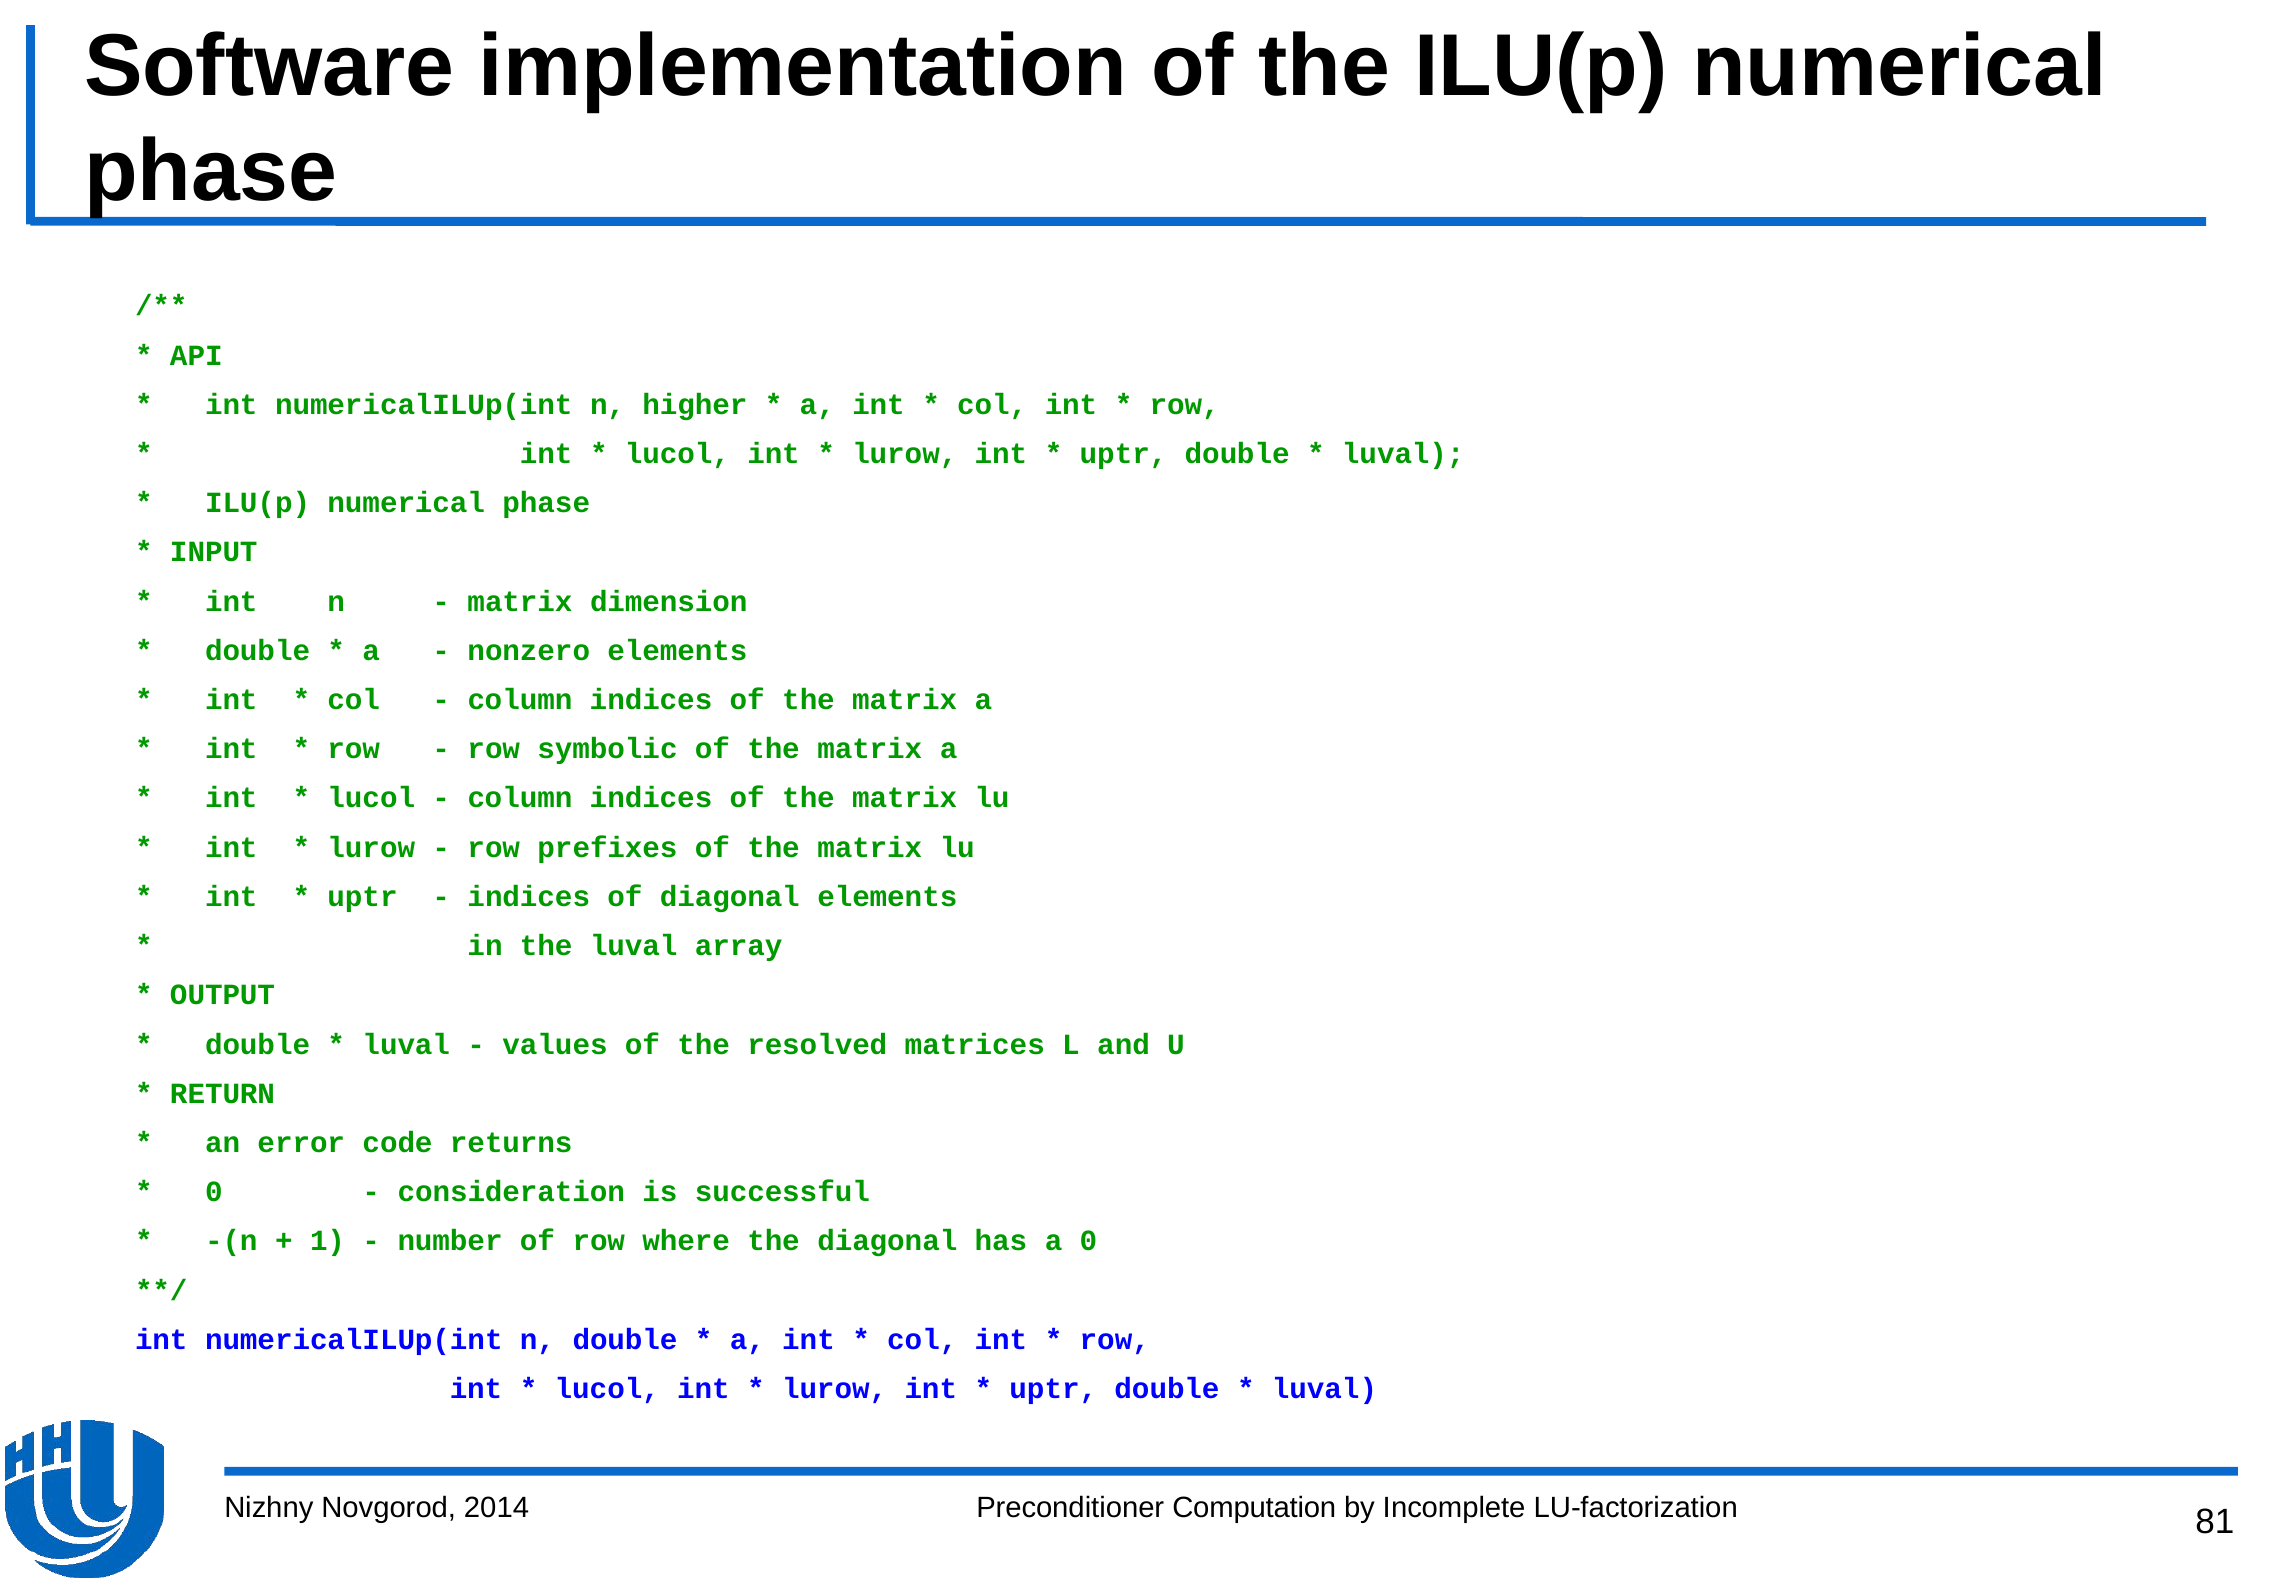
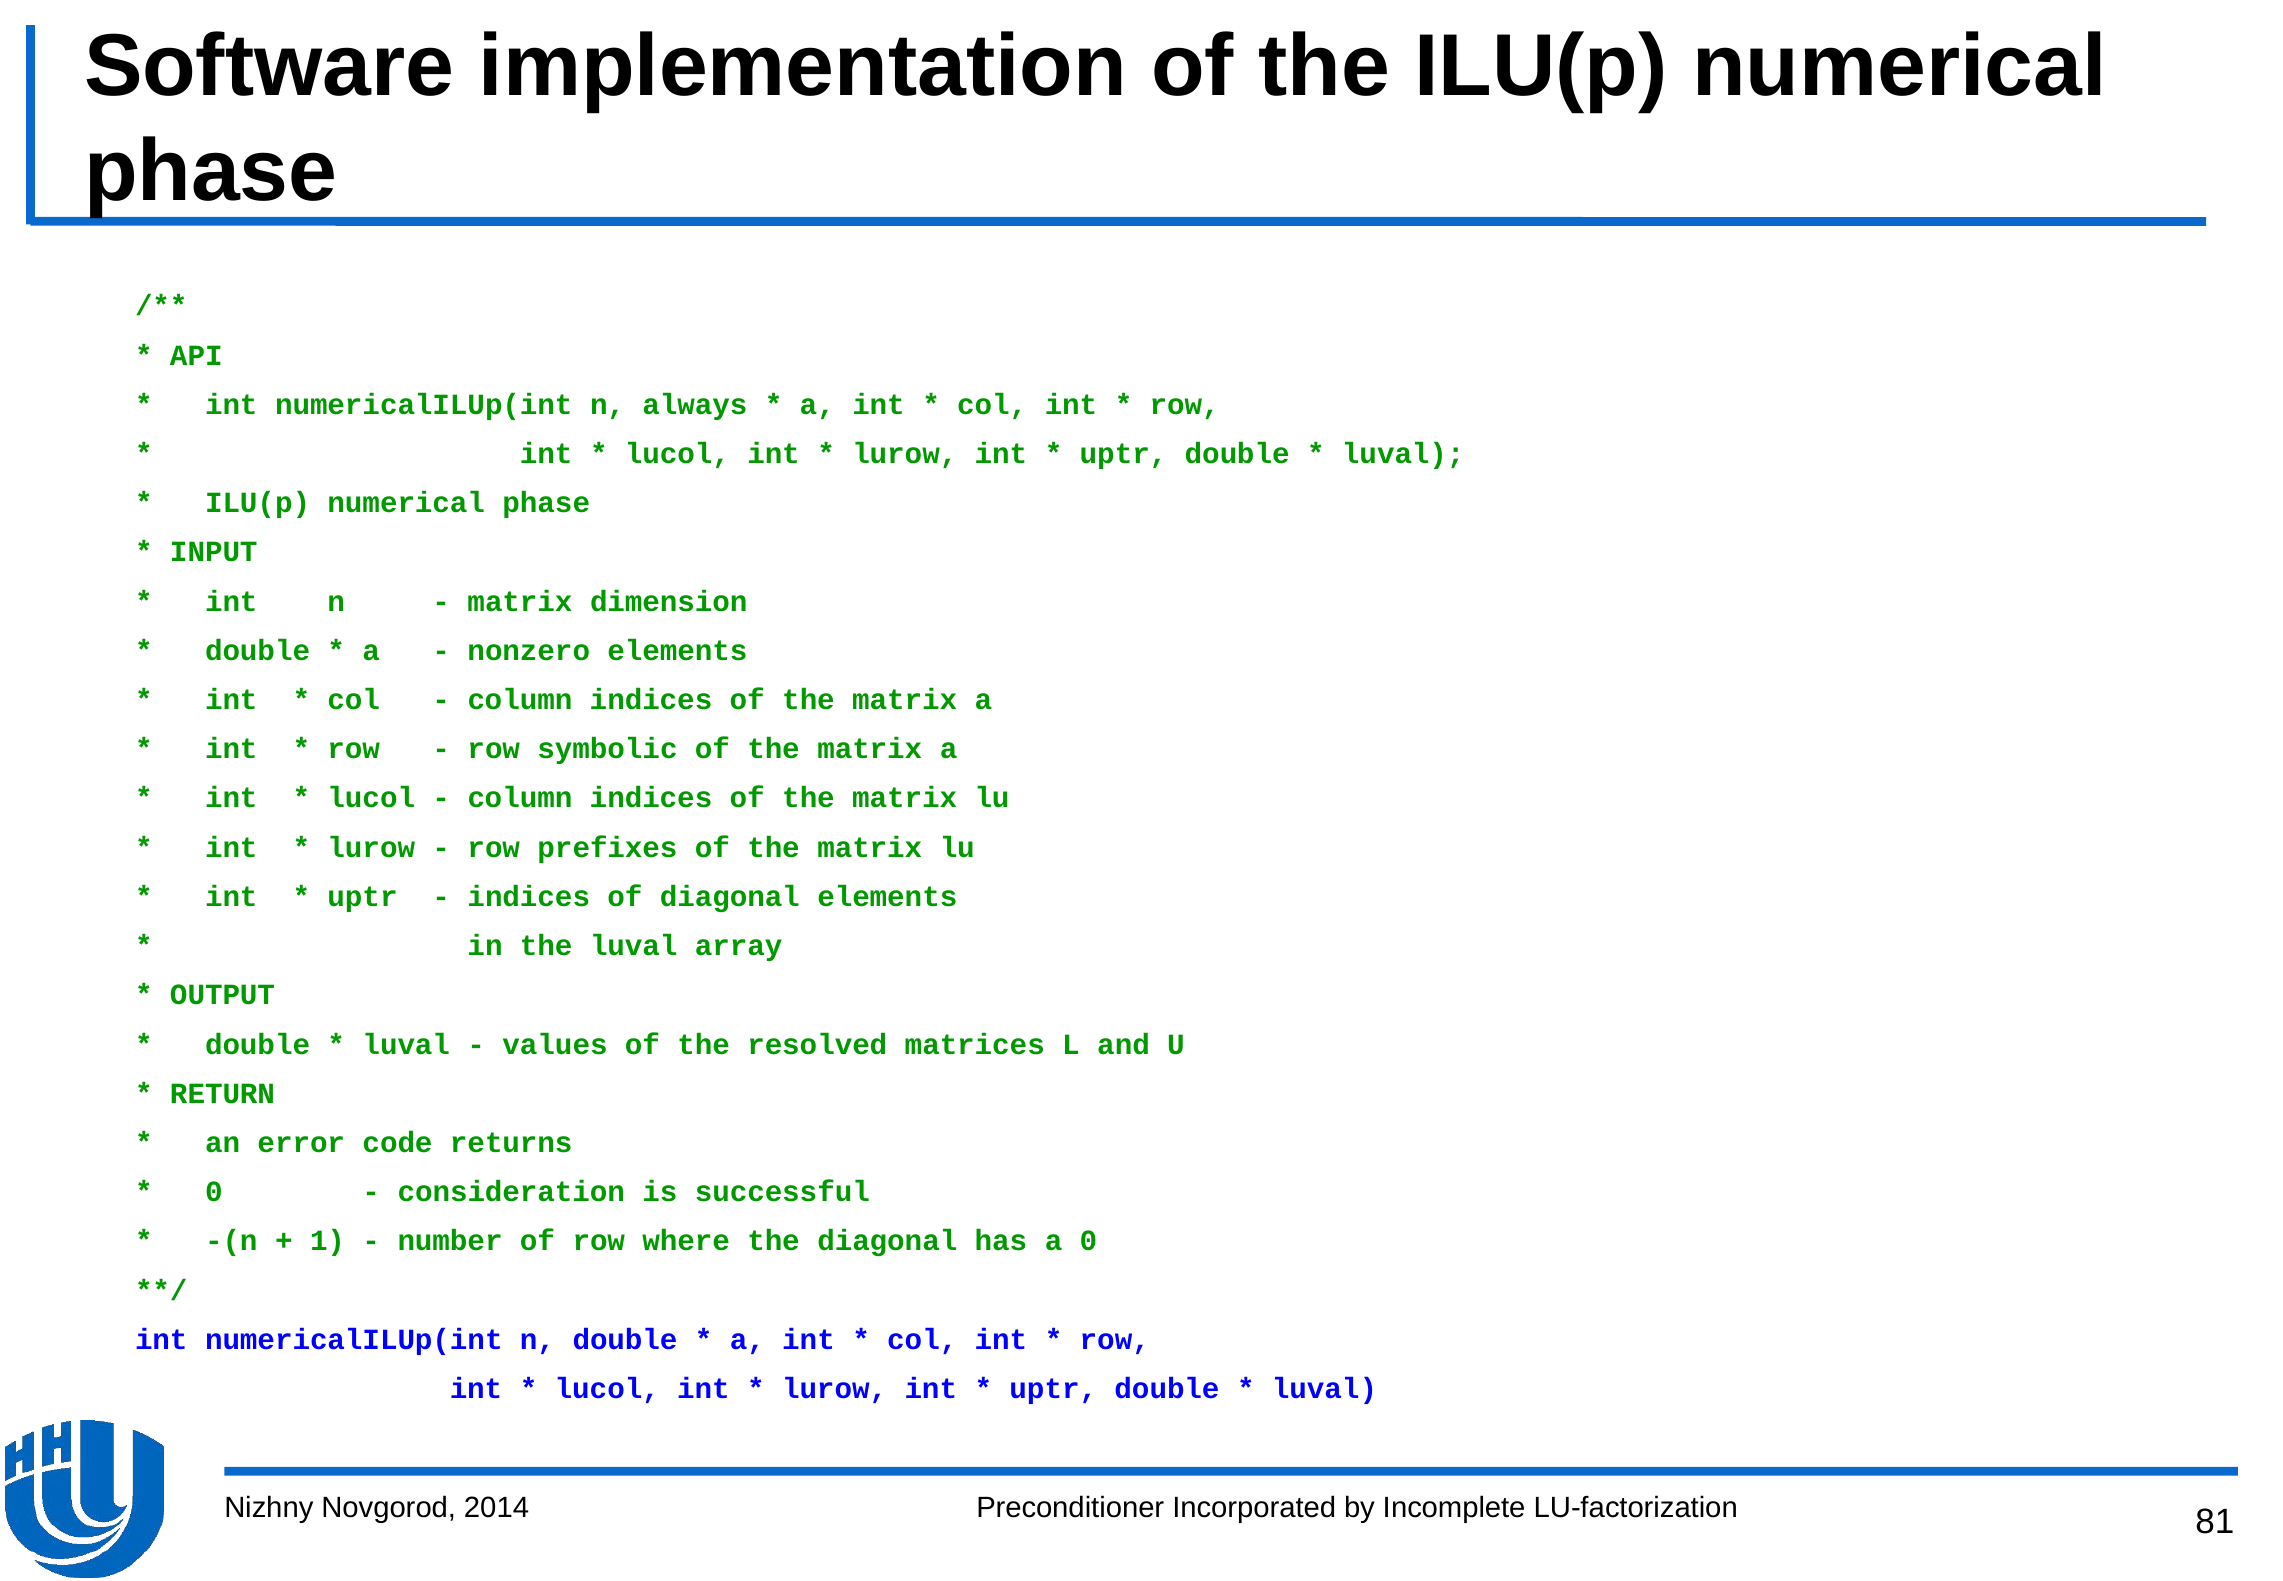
higher: higher -> always
Computation: Computation -> Incorporated
